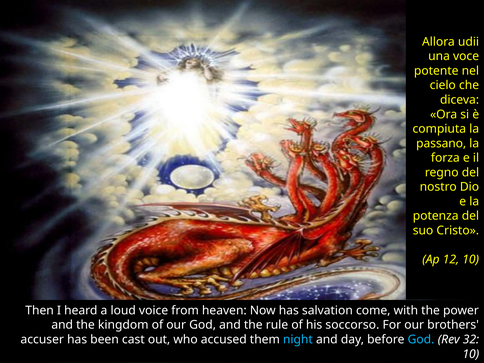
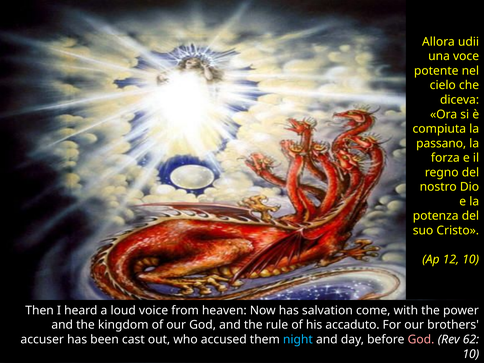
soccorso: soccorso -> accaduto
God at (421, 339) colour: light blue -> pink
32: 32 -> 62
